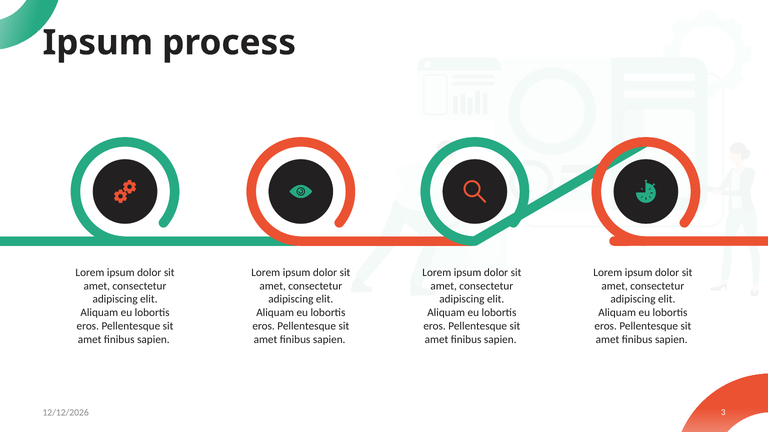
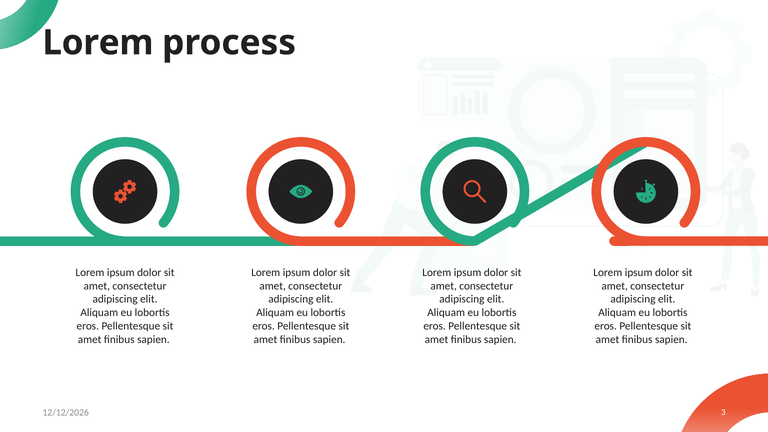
Ipsum at (98, 43): Ipsum -> Lorem
